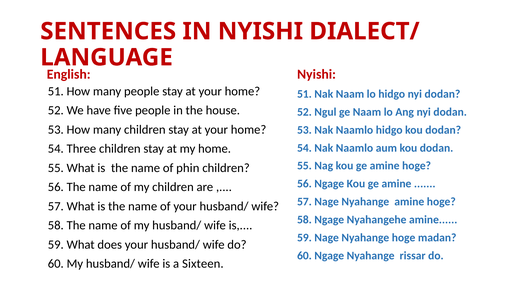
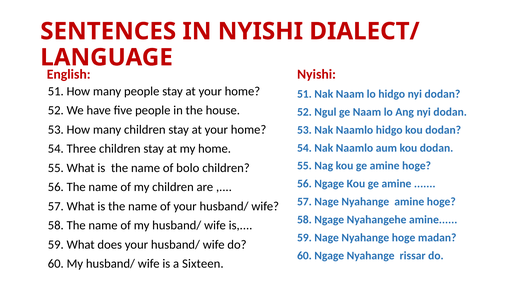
phin: phin -> bolo
